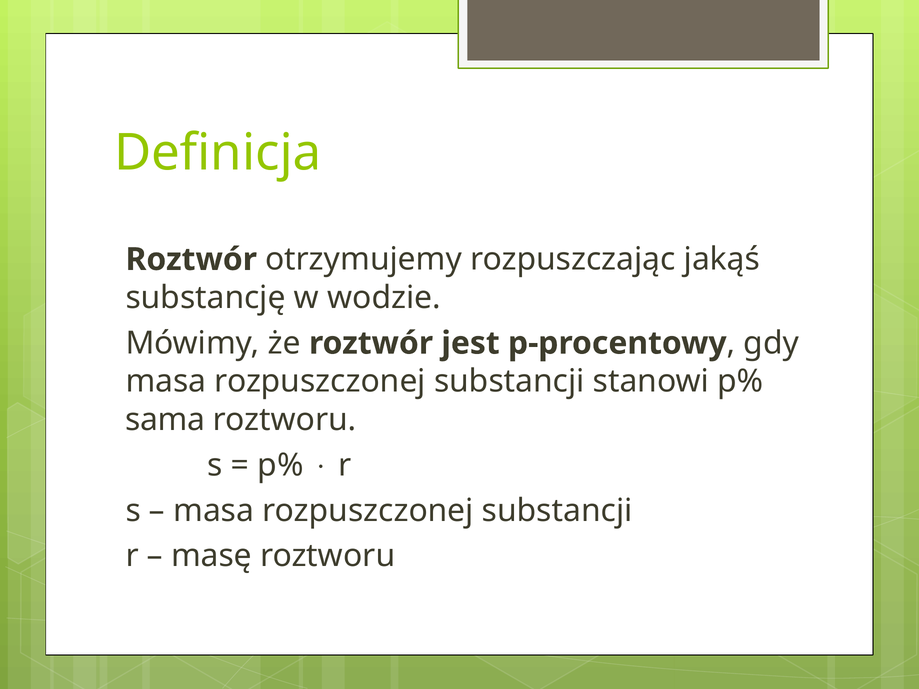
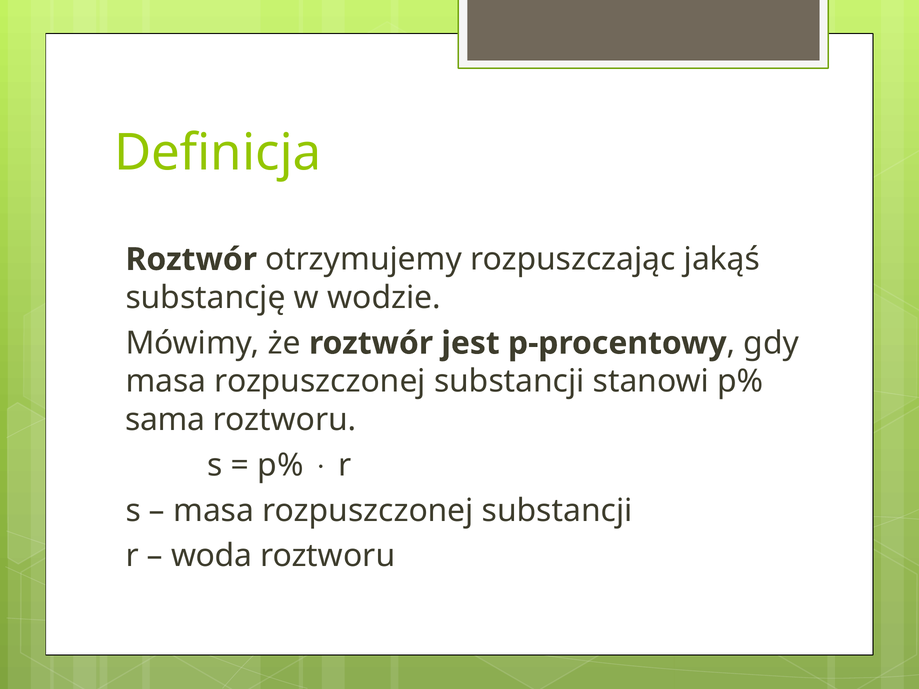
masę: masę -> woda
